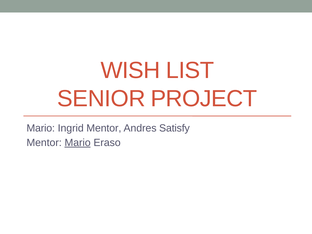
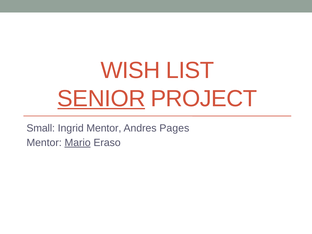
SENIOR underline: none -> present
Mario at (41, 128): Mario -> Small
Satisfy: Satisfy -> Pages
